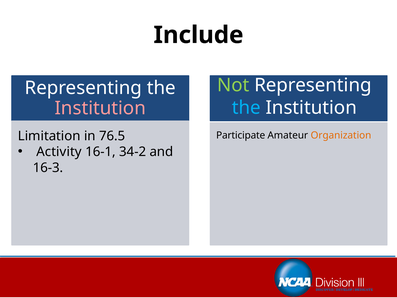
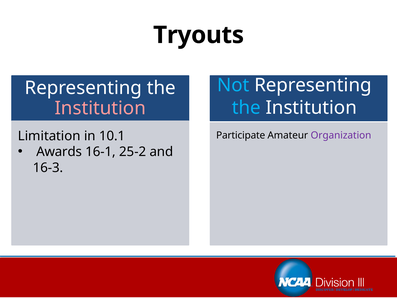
Include: Include -> Tryouts
Not colour: light green -> light blue
76.5: 76.5 -> 10.1
Organization colour: orange -> purple
Activity: Activity -> Awards
34-2: 34-2 -> 25-2
